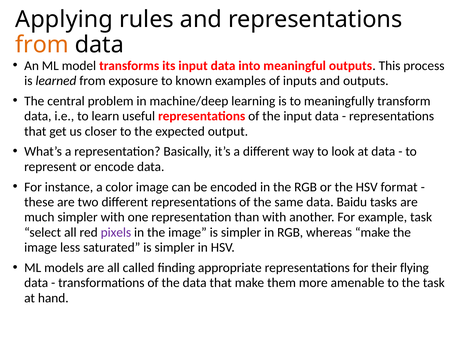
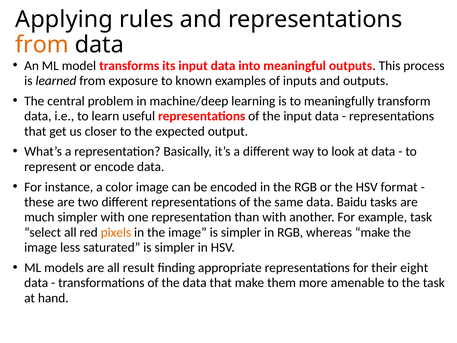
pixels colour: purple -> orange
called: called -> result
flying: flying -> eight
